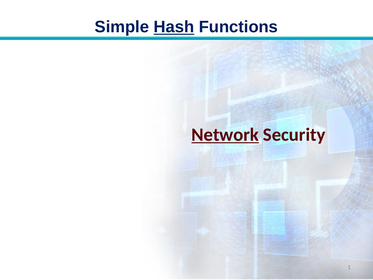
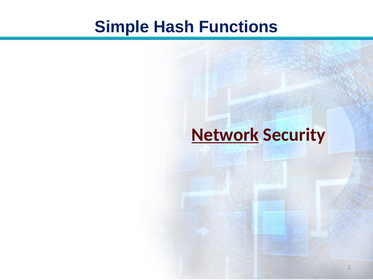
Hash underline: present -> none
